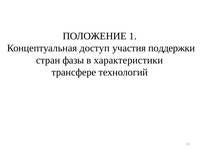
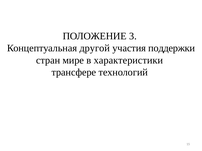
1: 1 -> 3
доступ: доступ -> другой
фазы: фазы -> мире
